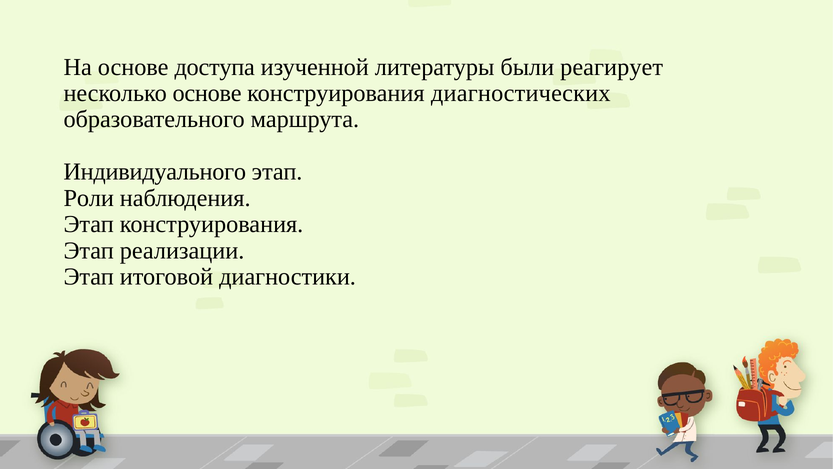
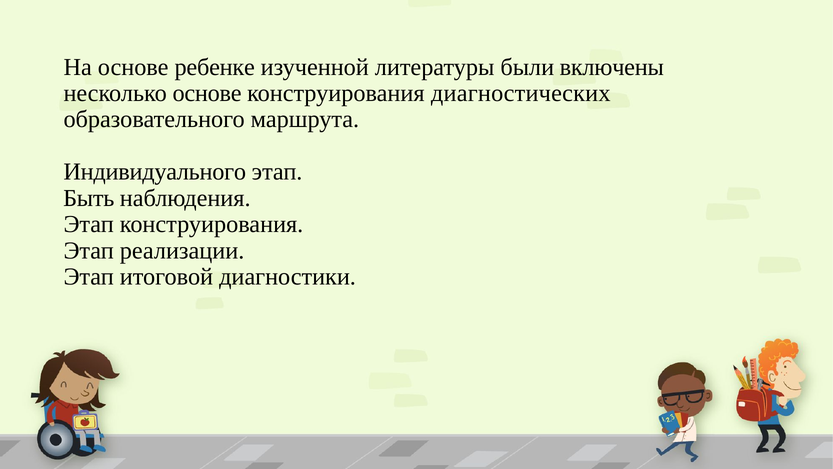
доступа: доступа -> ребенке
реагирует: реагирует -> включены
Роли: Роли -> Быть
